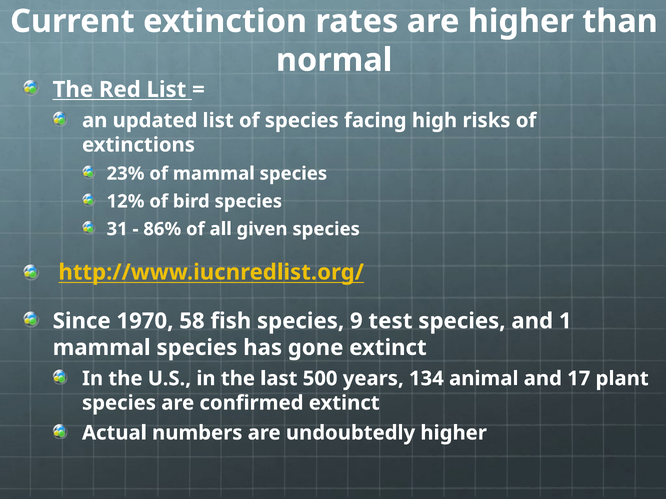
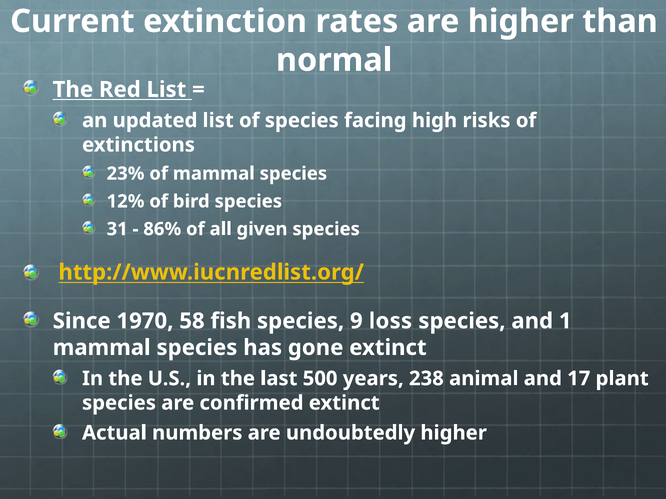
test: test -> loss
134: 134 -> 238
